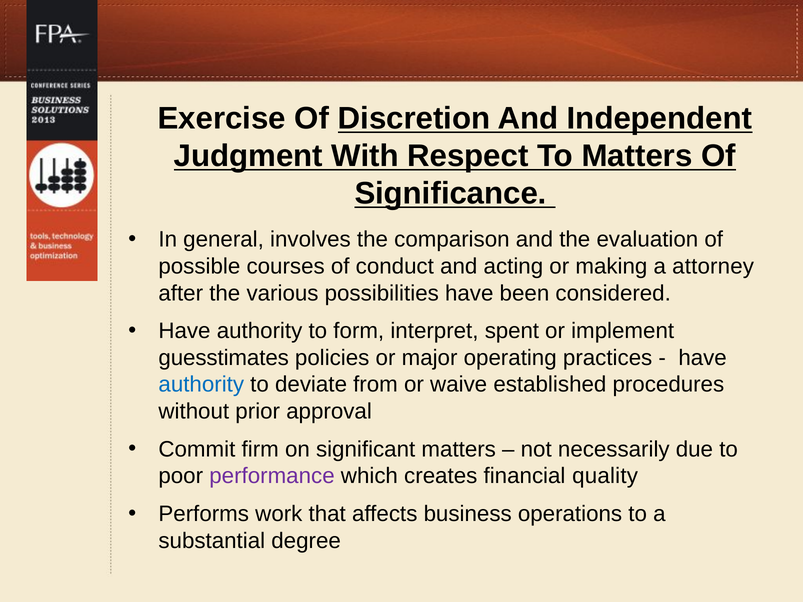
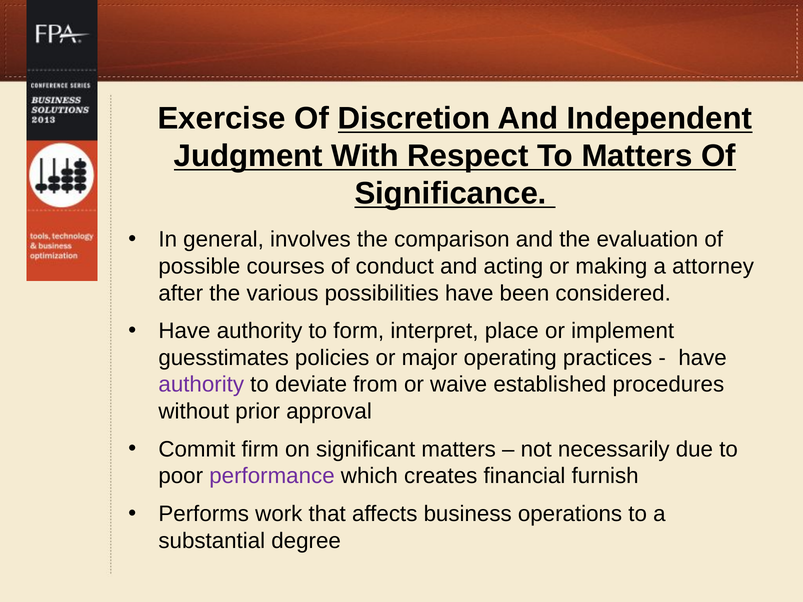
spent: spent -> place
authority at (201, 385) colour: blue -> purple
quality: quality -> furnish
